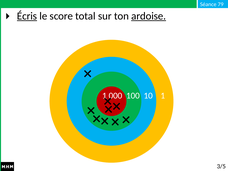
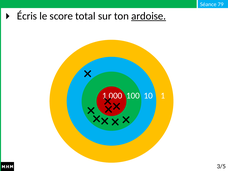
Écris underline: present -> none
